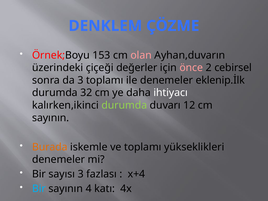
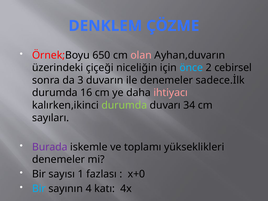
153: 153 -> 650
değerler: değerler -> niceliğin
önce colour: pink -> light blue
3 toplamı: toplamı -> duvarın
eklenip.İlk: eklenip.İlk -> sadece.İlk
32: 32 -> 16
ihtiyacı colour: white -> pink
12: 12 -> 34
sayının at (51, 118): sayının -> sayıları
Burada colour: orange -> purple
sayısı 3: 3 -> 1
x+4: x+4 -> x+0
